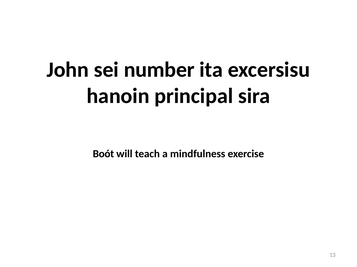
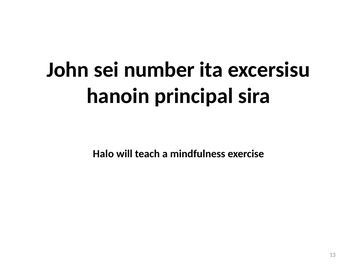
Boót: Boót -> Halo
